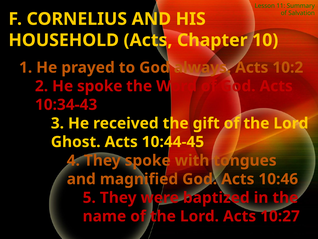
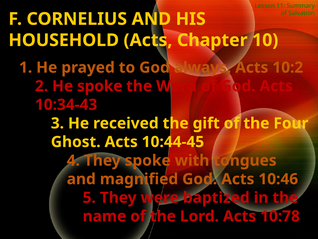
gift of the Lord: Lord -> Four
10:27: 10:27 -> 10:78
